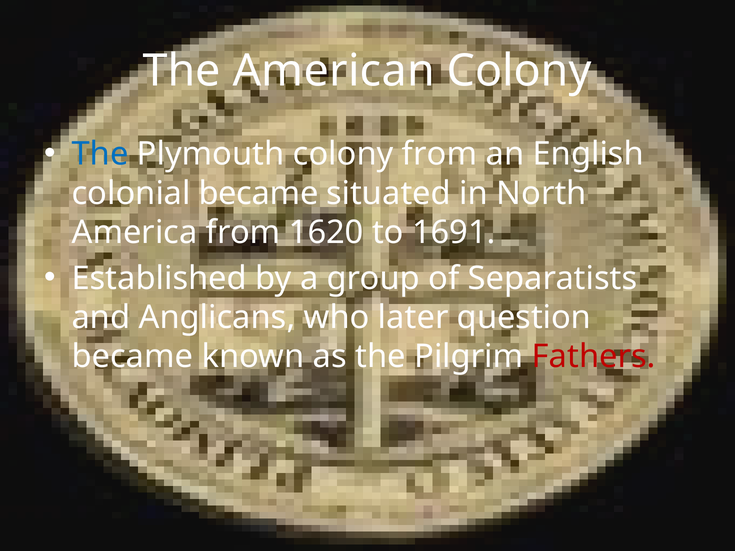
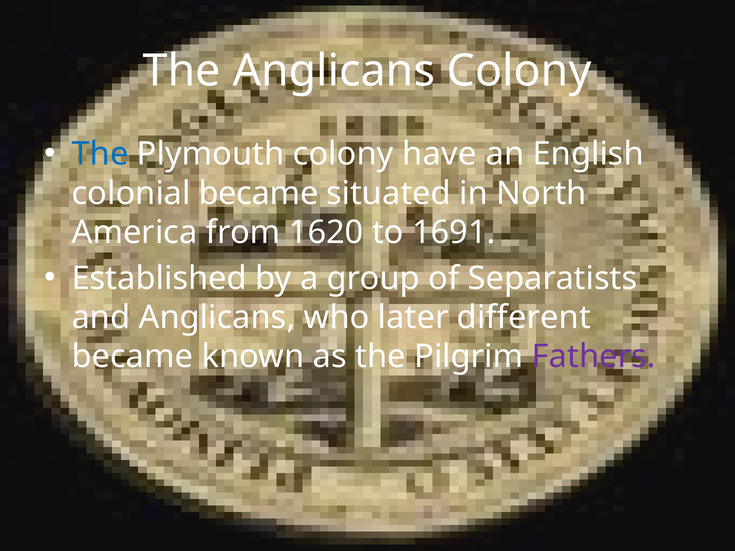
The American: American -> Anglicans
colony from: from -> have
question: question -> different
Fathers colour: red -> purple
